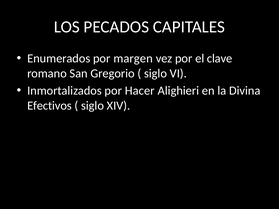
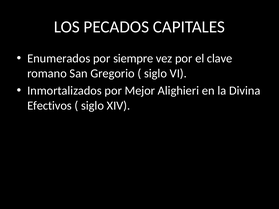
margen: margen -> siempre
Hacer: Hacer -> Mejor
